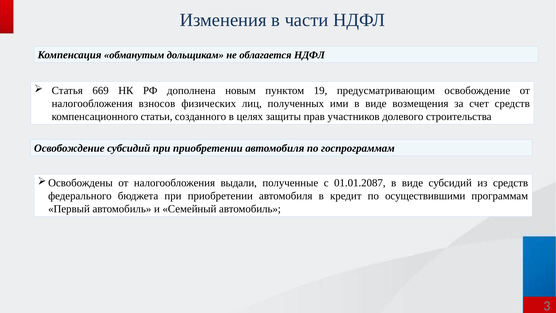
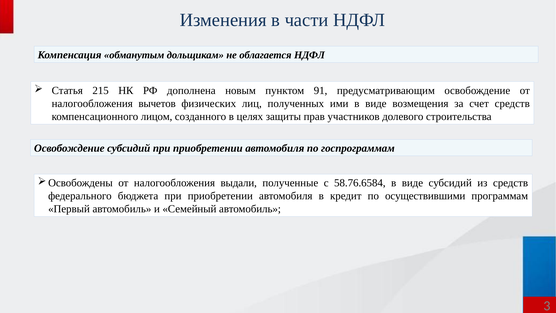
669: 669 -> 215
19: 19 -> 91
взносов: взносов -> вычетов
статьи: статьи -> лицом
01.01.2087: 01.01.2087 -> 58.76.6584
